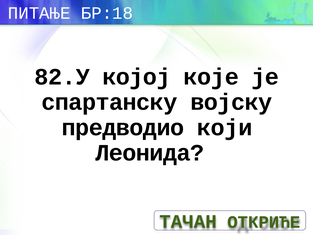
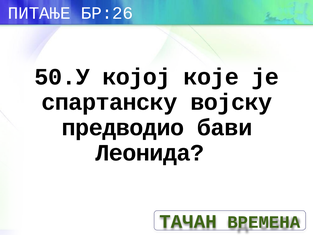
БР:18: БР:18 -> БР:26
82.У: 82.У -> 50.У
који: који -> бави
ОТКРИЋЕ: ОТКРИЋЕ -> ВРЕМЕНА
